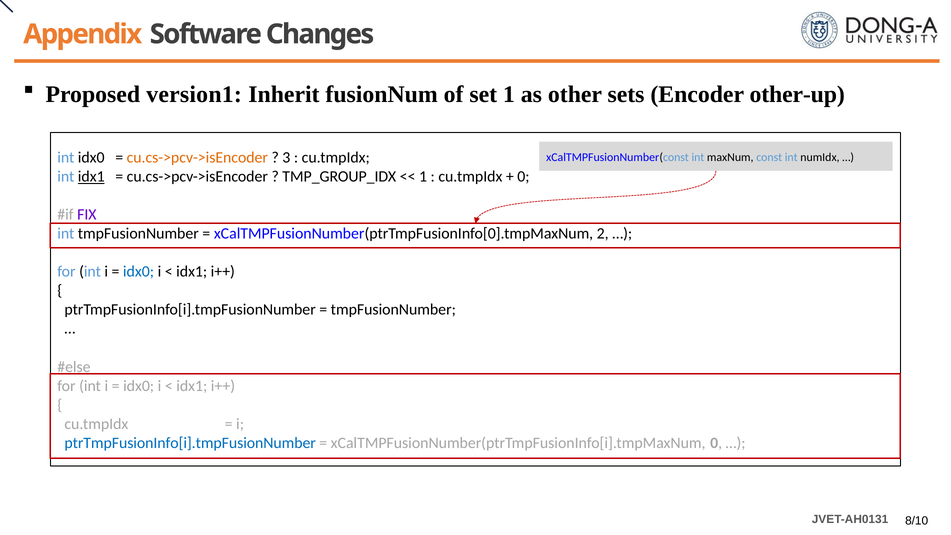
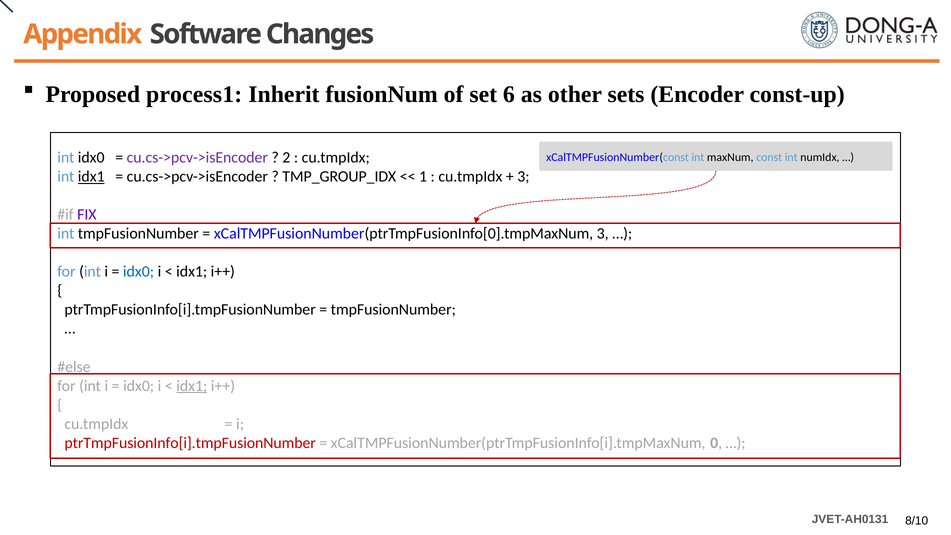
version1: version1 -> process1
set 1: 1 -> 6
other-up: other-up -> const-up
cu.cs->pcv->isEncoder at (197, 158) colour: orange -> purple
3: 3 -> 2
0 at (523, 177): 0 -> 3
xCalTMPFusionNumber(ptrTmpFusionInfo[0].tmpMaxNum 2: 2 -> 3
idx1 at (192, 386) underline: none -> present
ptrTmpFusionInfo[i].tmpFusionNumber at (190, 443) colour: blue -> red
